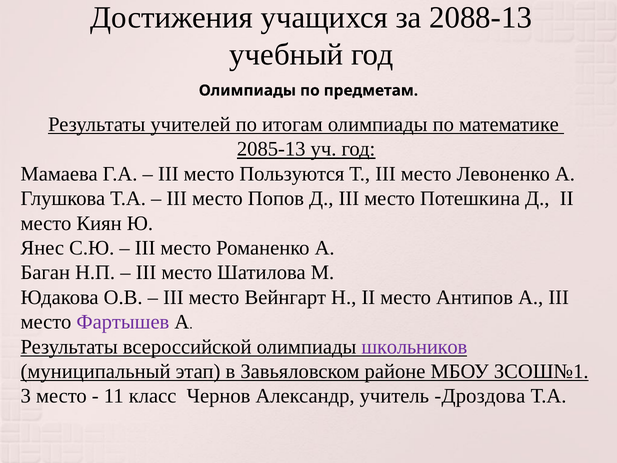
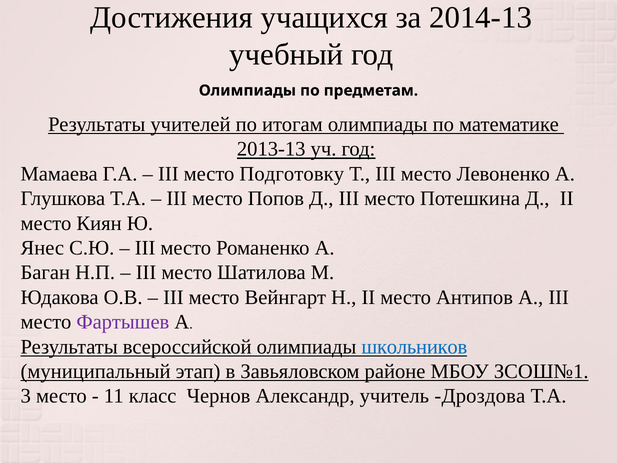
2088-13: 2088-13 -> 2014-13
2085-13: 2085-13 -> 2013-13
Пользуются: Пользуются -> Подготовку
школьников colour: purple -> blue
